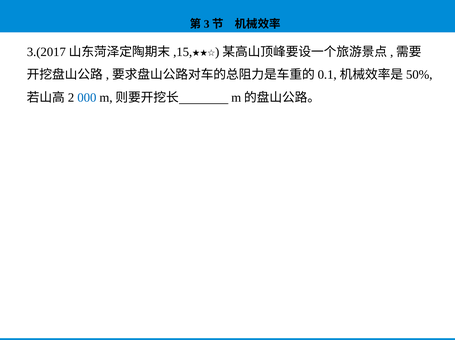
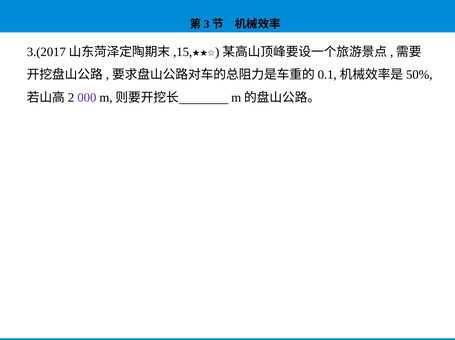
000 colour: blue -> purple
